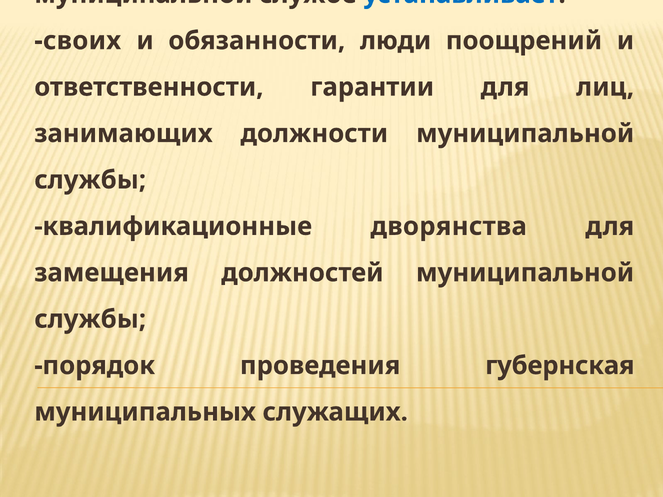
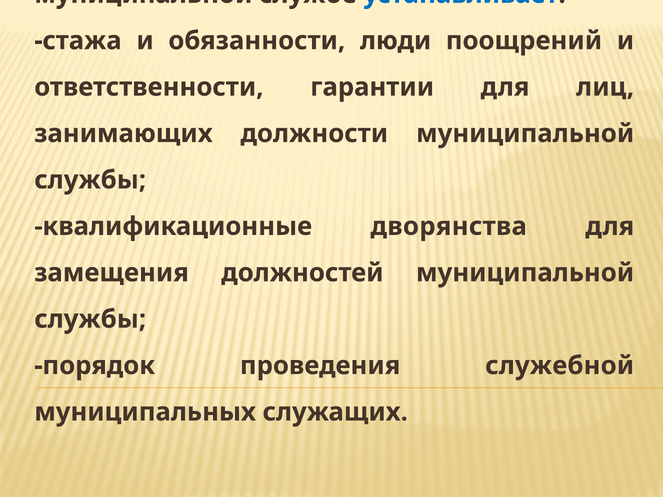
своих: своих -> стажа
губернская: губернская -> служебной
